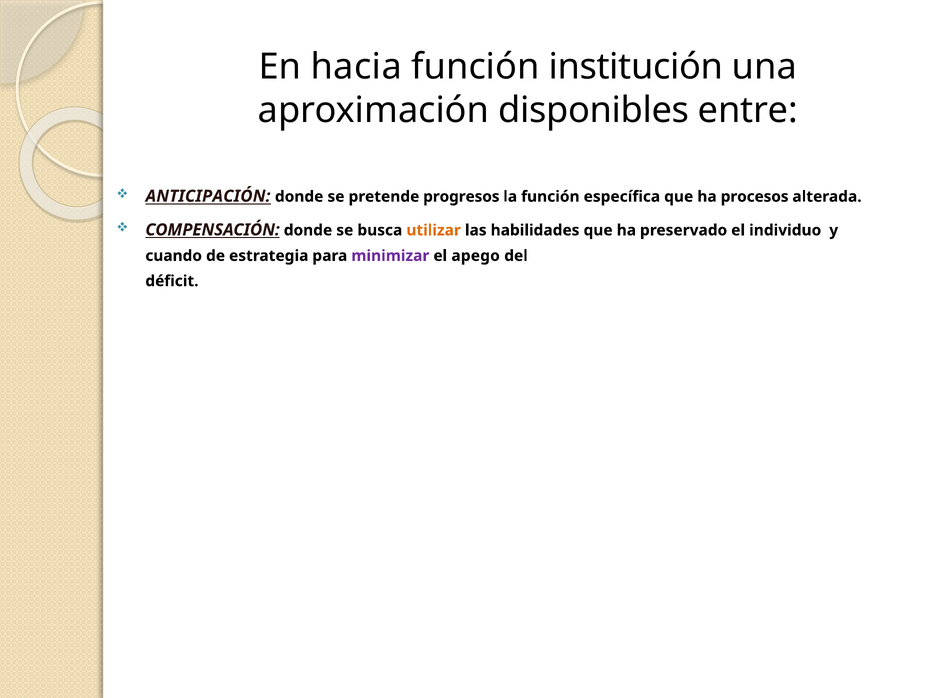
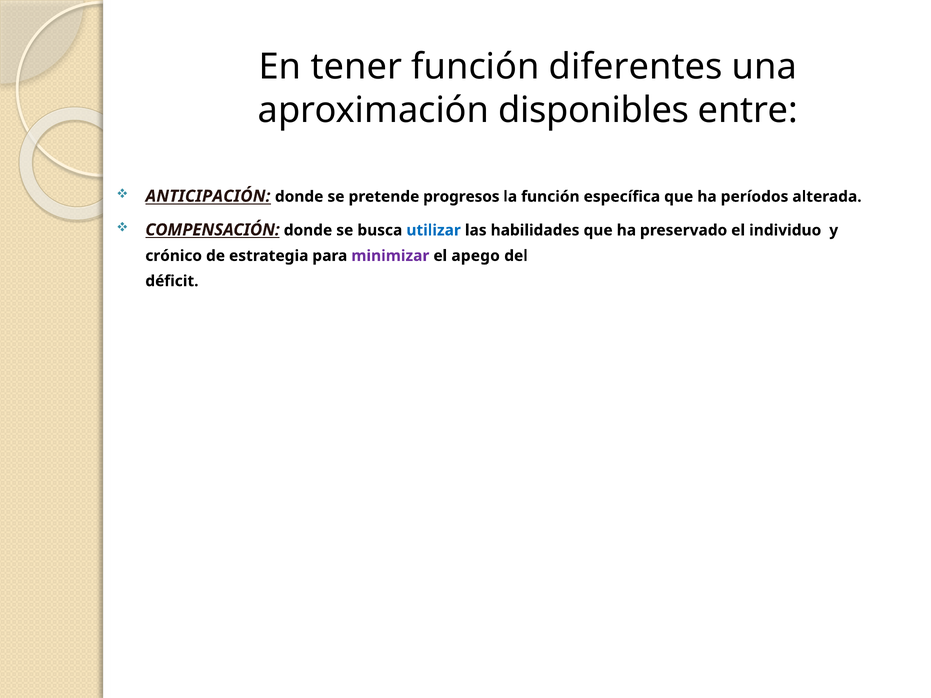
hacia: hacia -> tener
institución: institución -> diferentes
procesos: procesos -> períodos
utilizar colour: orange -> blue
cuando: cuando -> crónico
